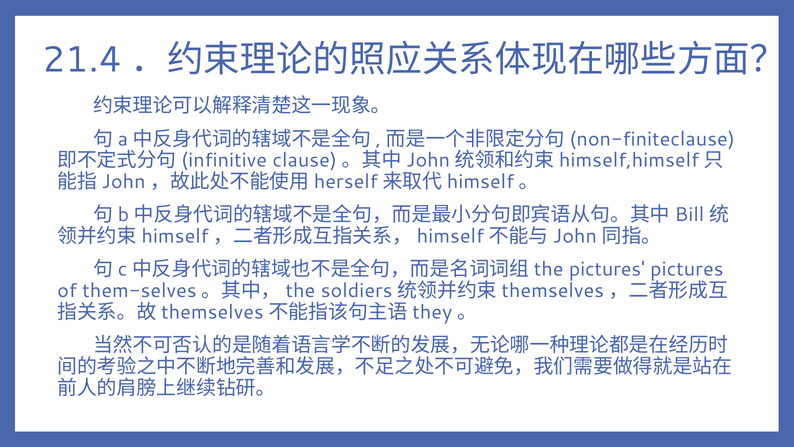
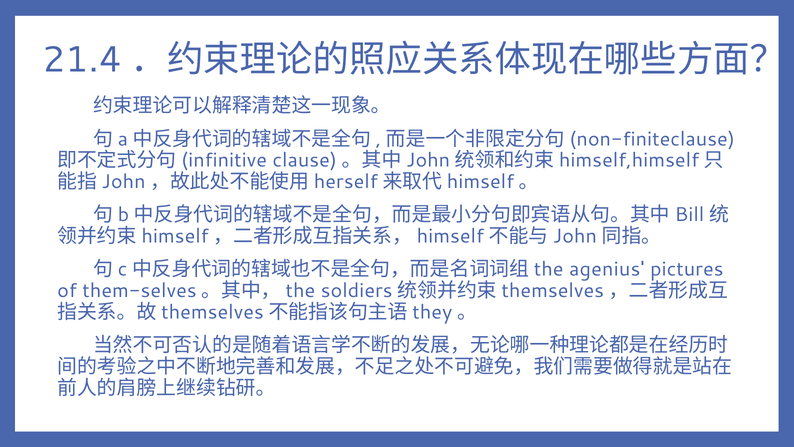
pictures at (607, 269): pictures -> agenius
